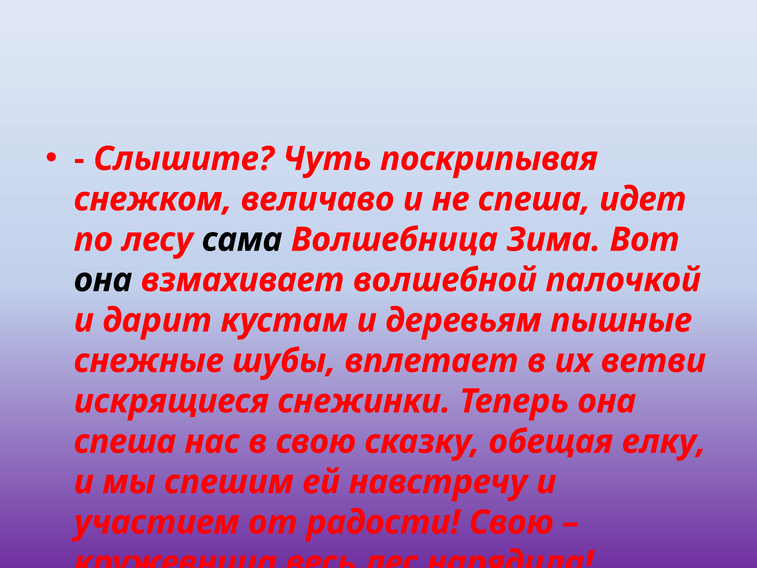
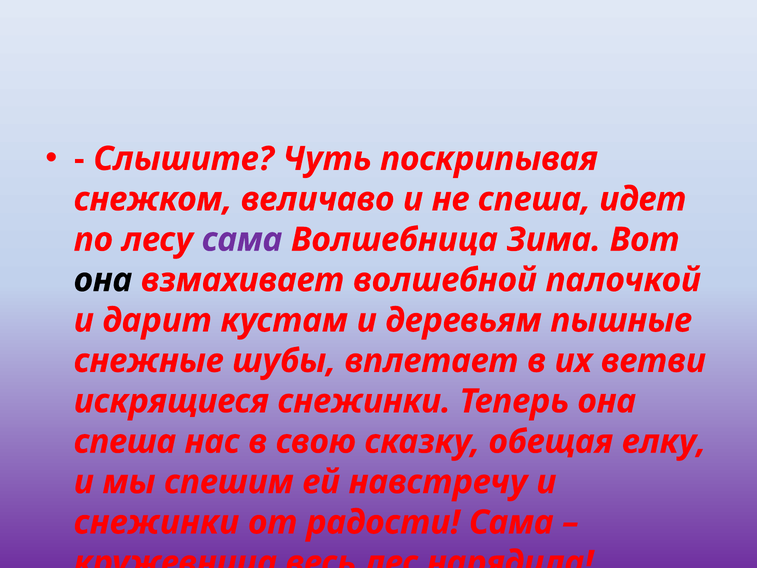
сама at (242, 240) colour: black -> purple
участием at (157, 522): участием -> снежинки
радости Свою: Свою -> Сама
